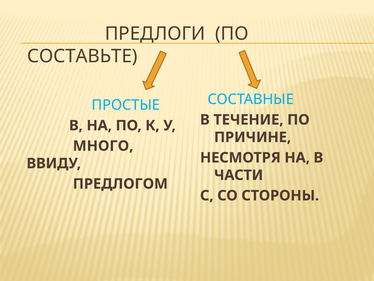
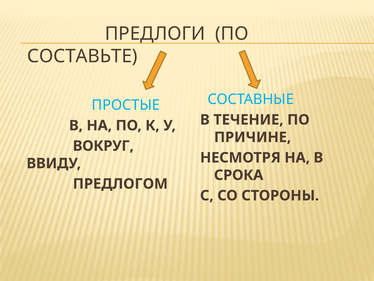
МНОГО: МНОГО -> ВОКРУГ
ЧАСТИ: ЧАСТИ -> СРОКА
